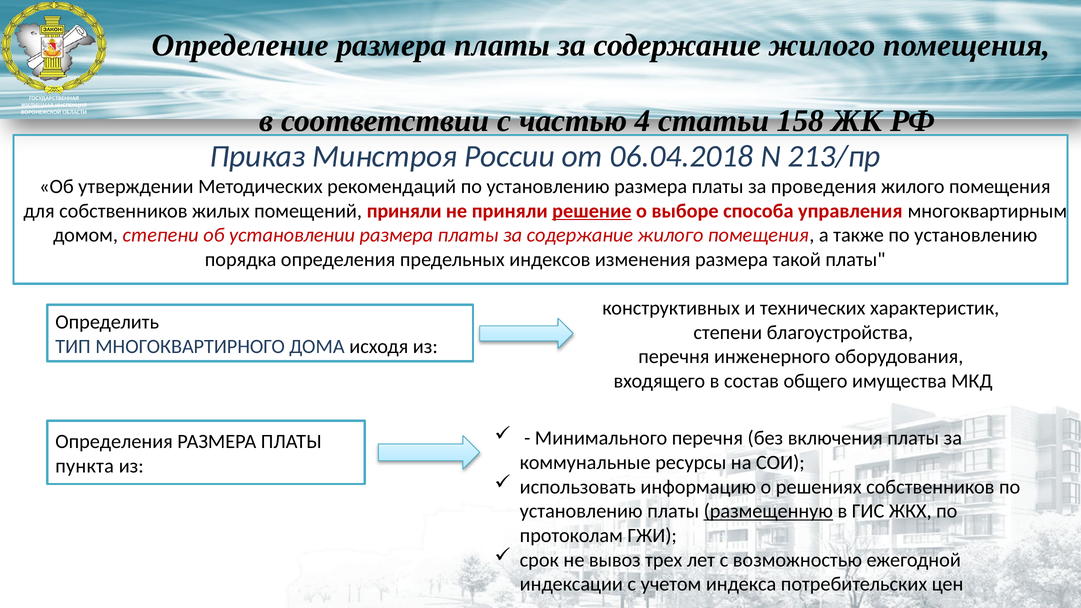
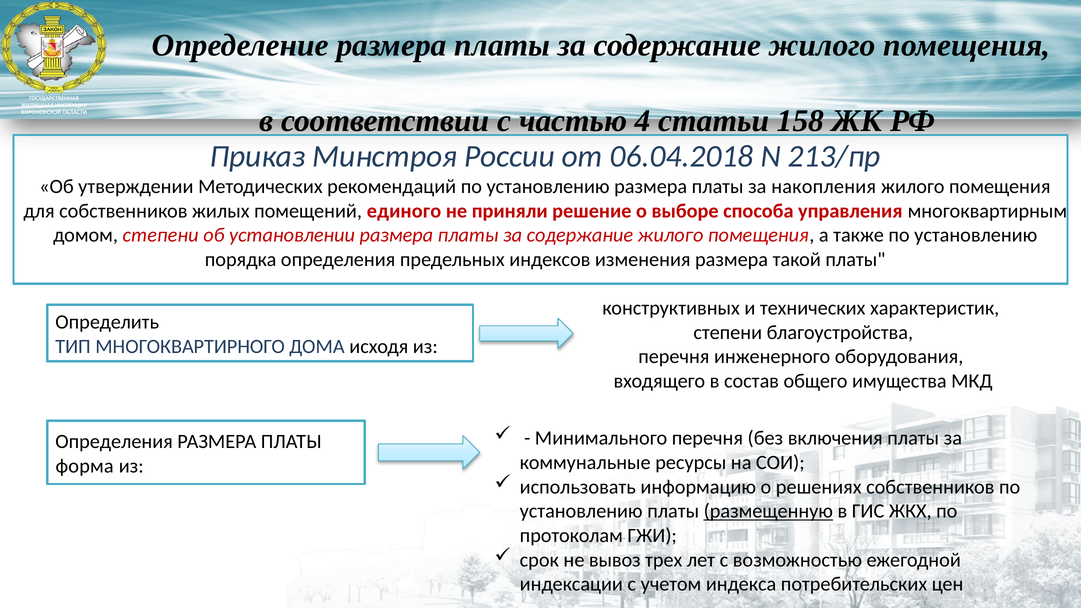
проведения: проведения -> накопления
помещений приняли: приняли -> единого
решение underline: present -> none
пункта: пункта -> форма
